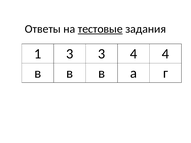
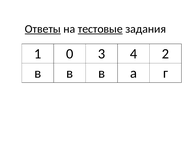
Ответы underline: none -> present
1 3: 3 -> 0
4 4: 4 -> 2
